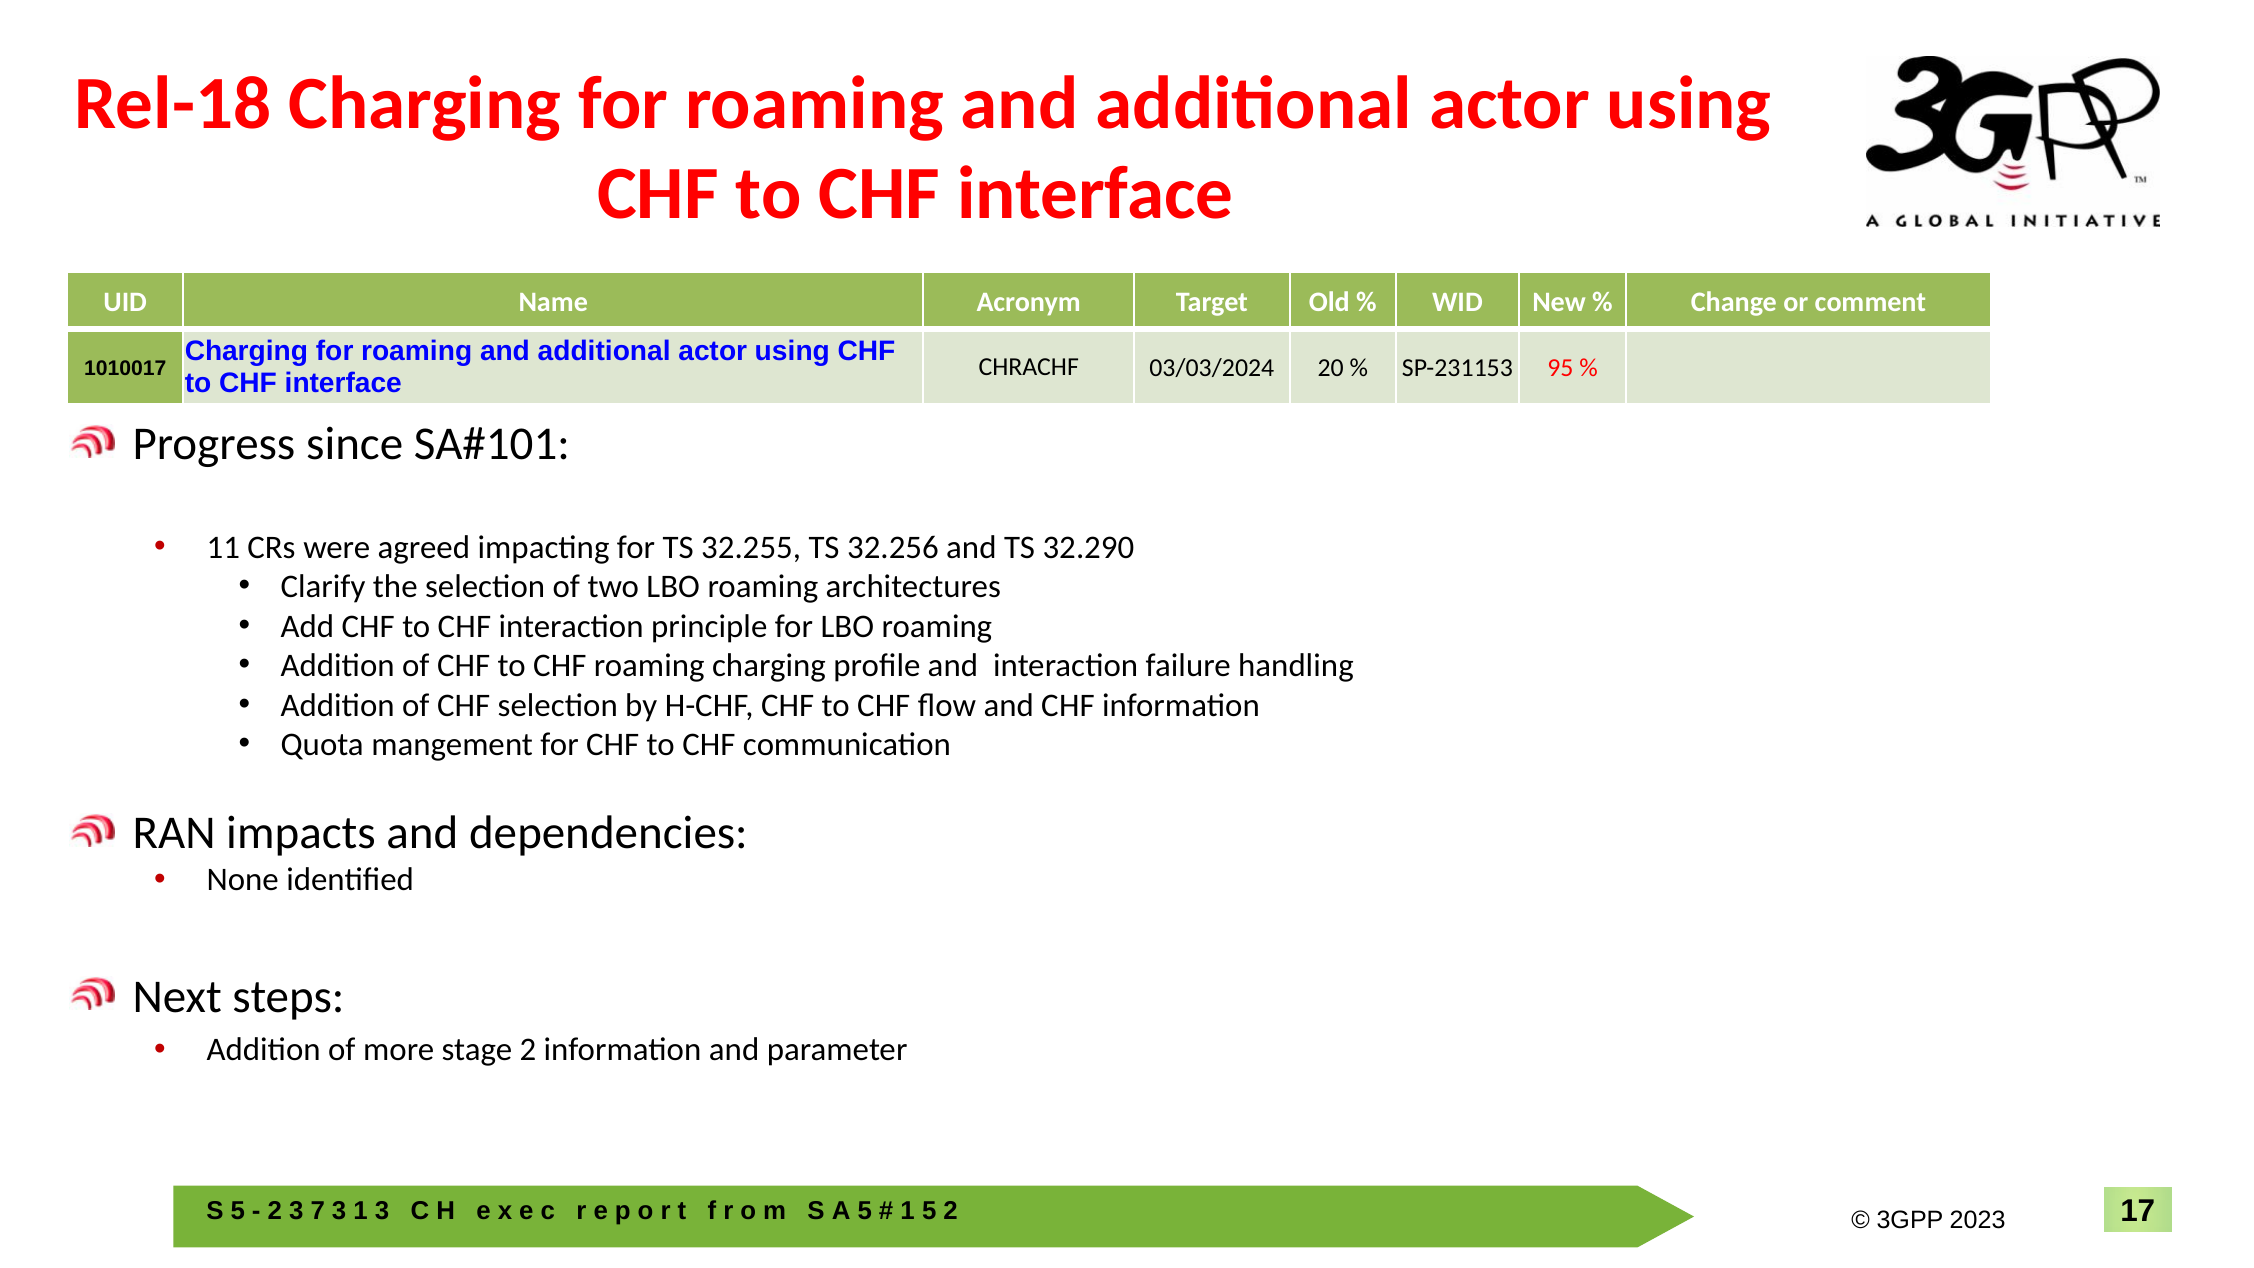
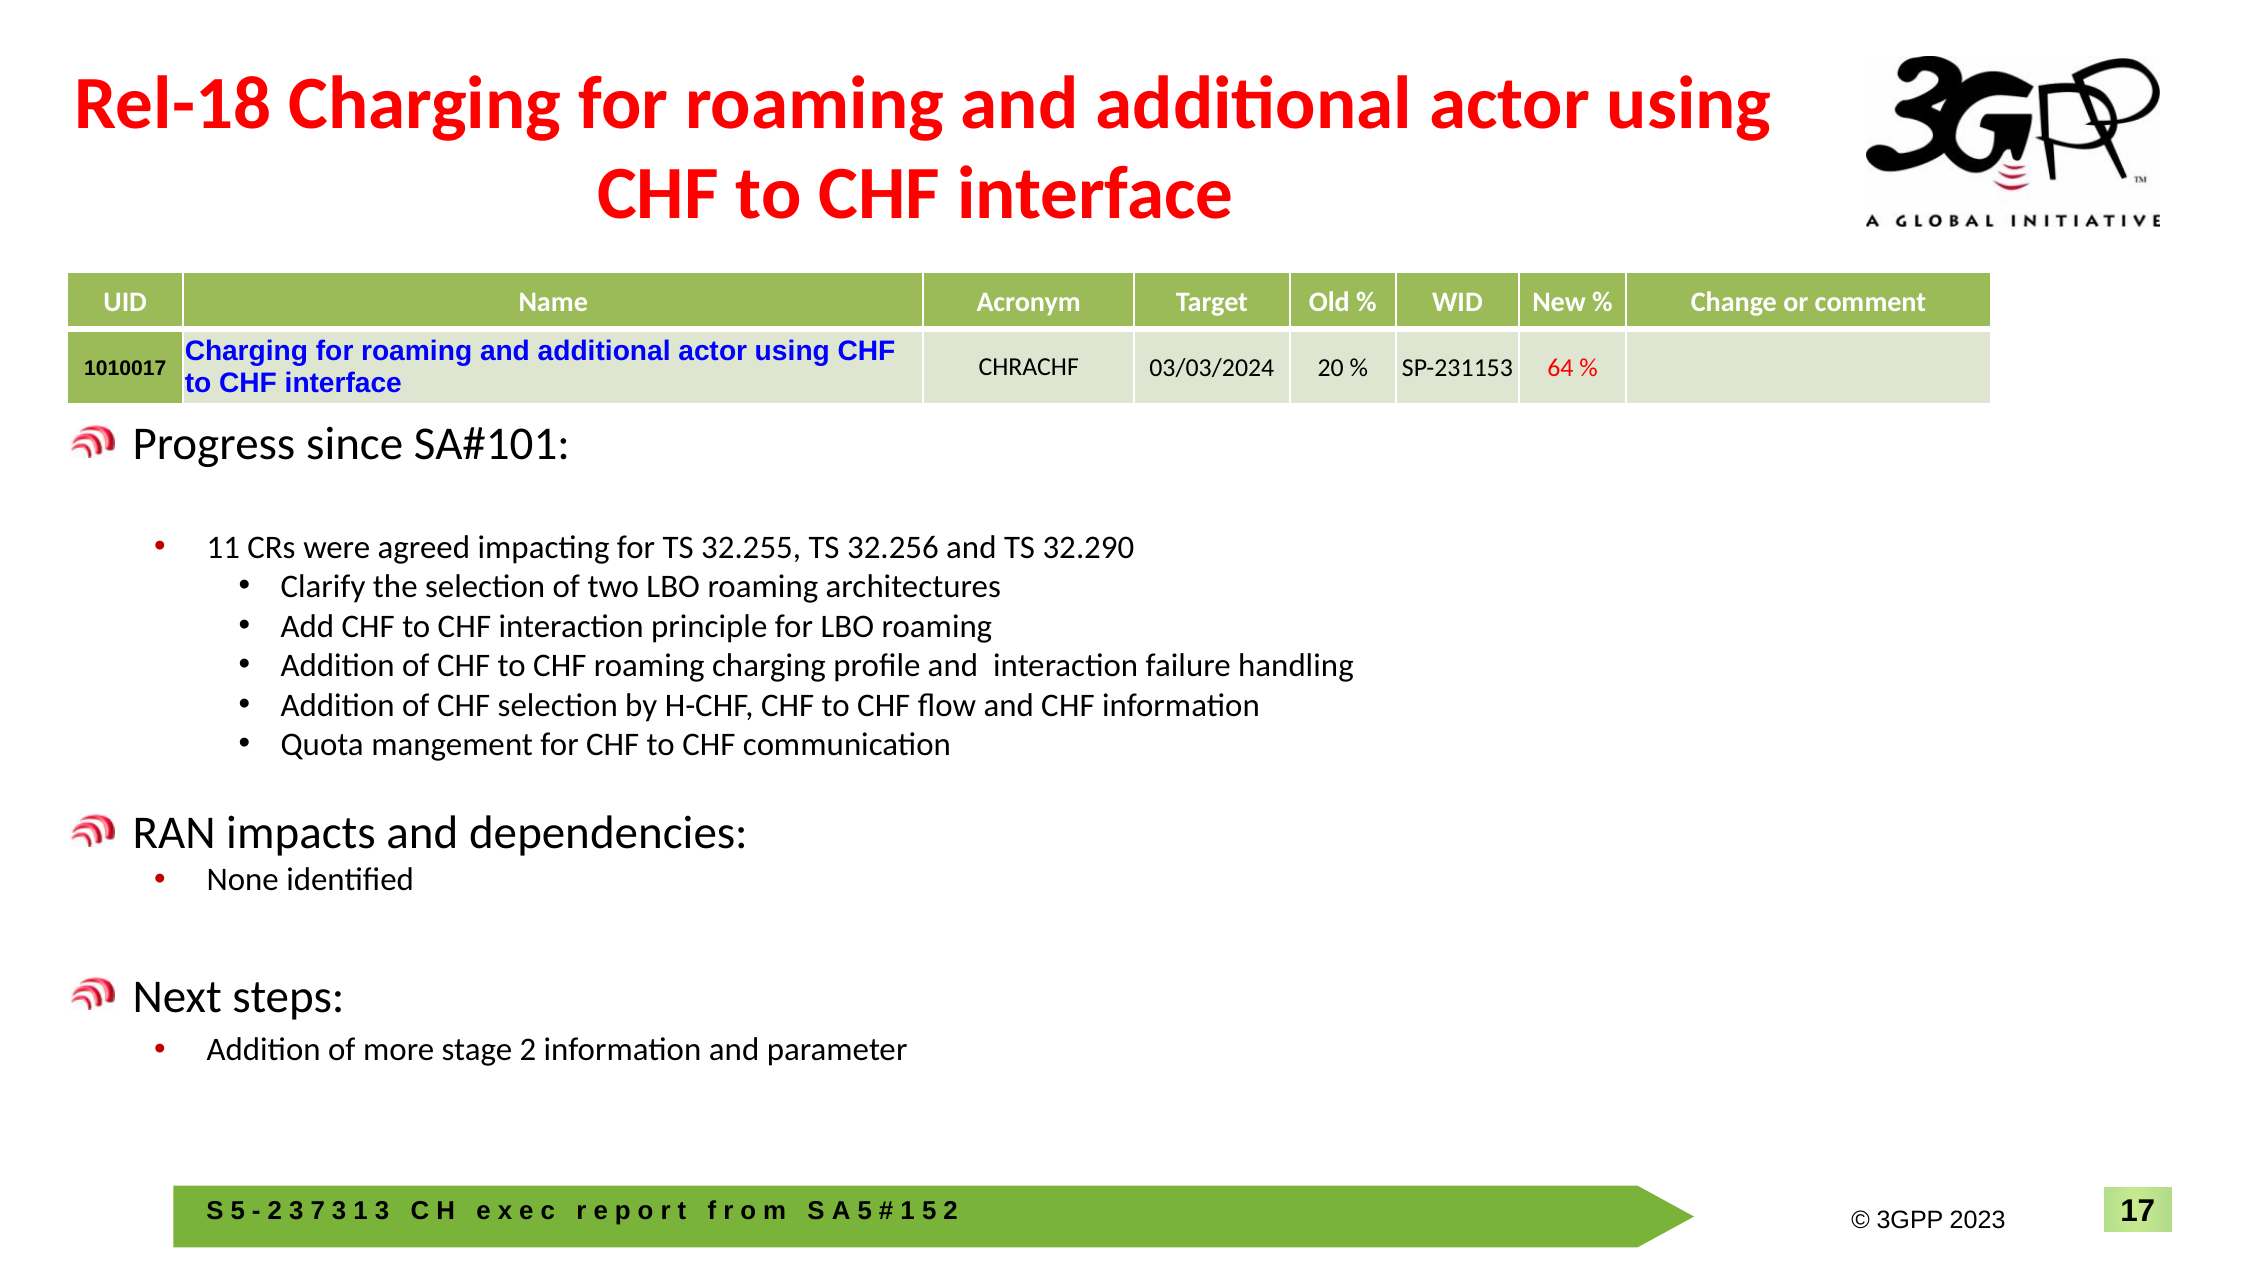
95: 95 -> 64
